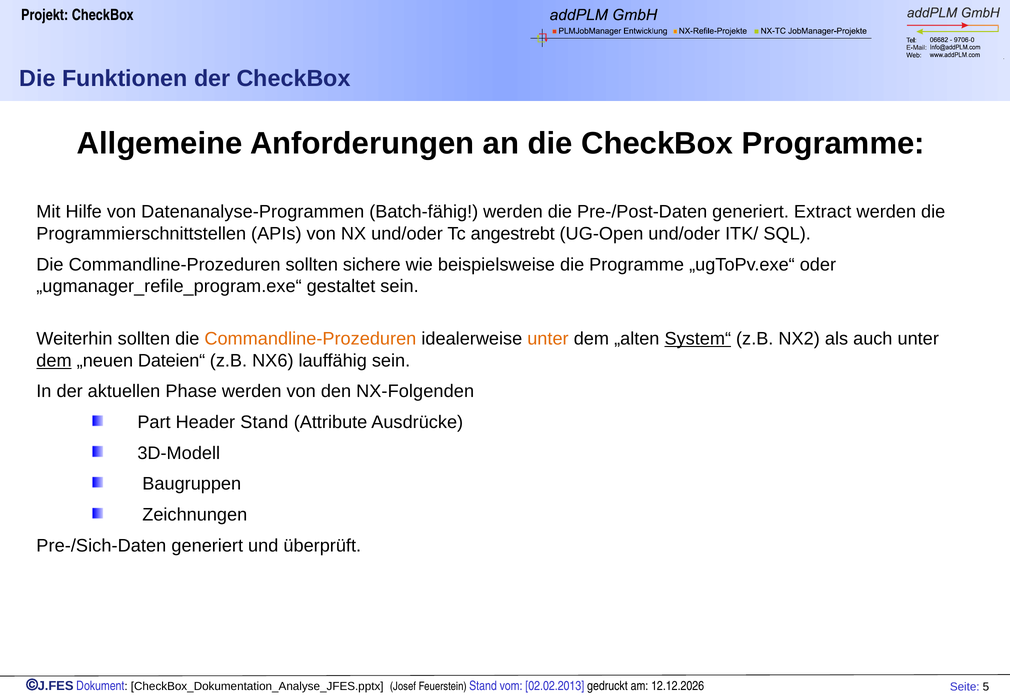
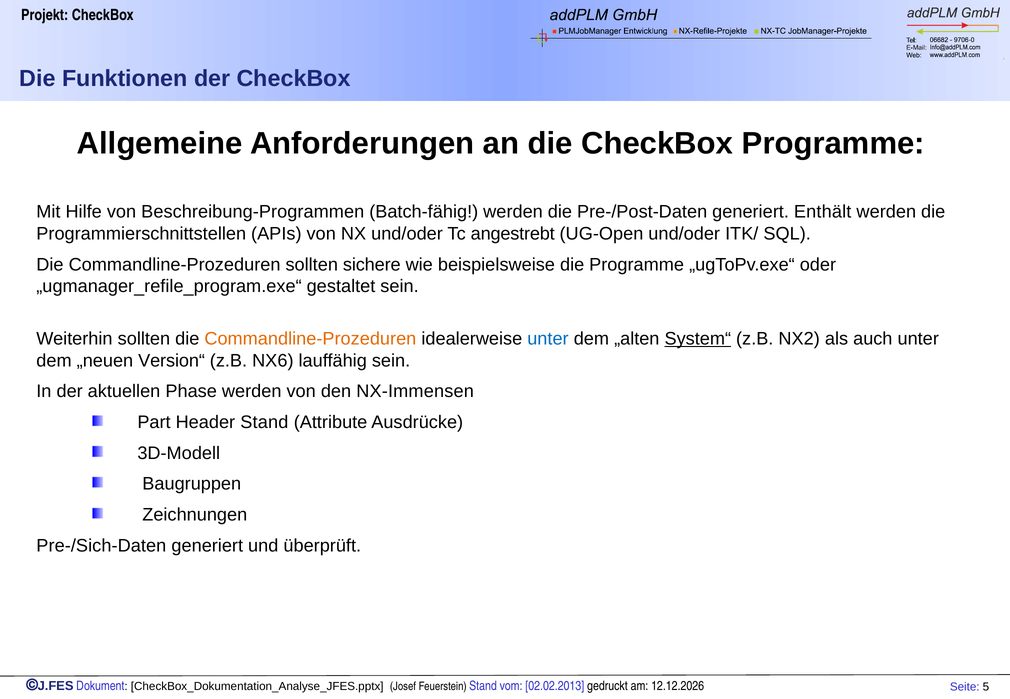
Datenanalyse-Programmen: Datenanalyse-Programmen -> Beschreibung-Programmen
Extract: Extract -> Enthält
unter at (548, 339) colour: orange -> blue
dem at (54, 361) underline: present -> none
Dateien“: Dateien“ -> Version“
NX-Folgenden: NX-Folgenden -> NX-Immensen
